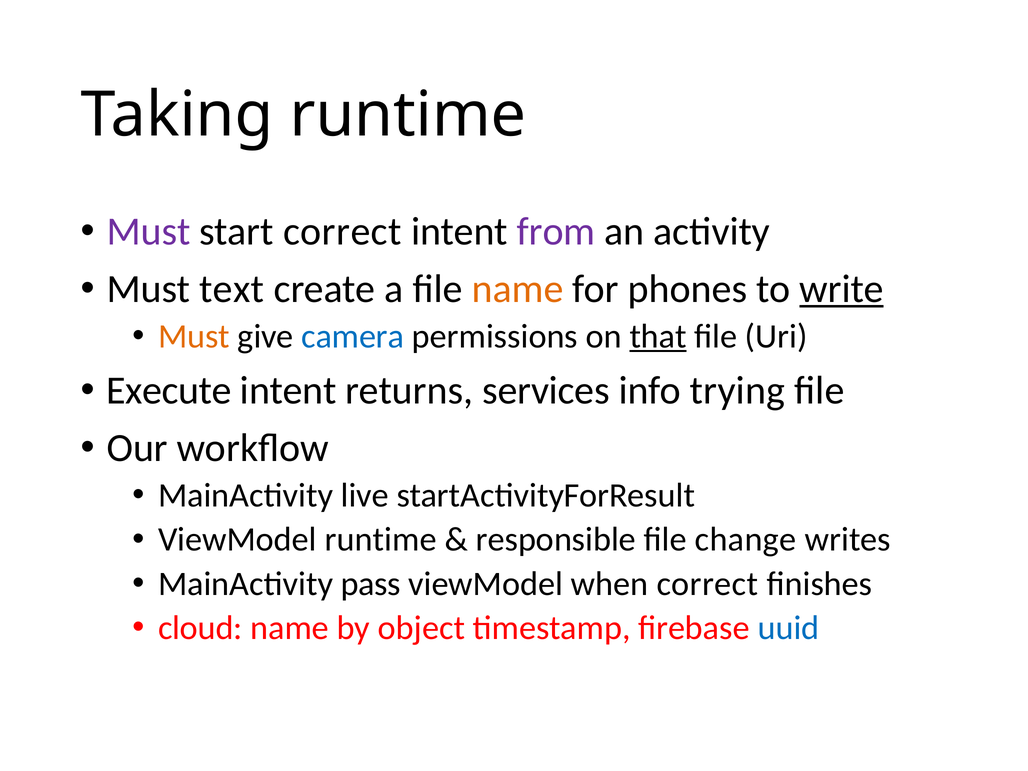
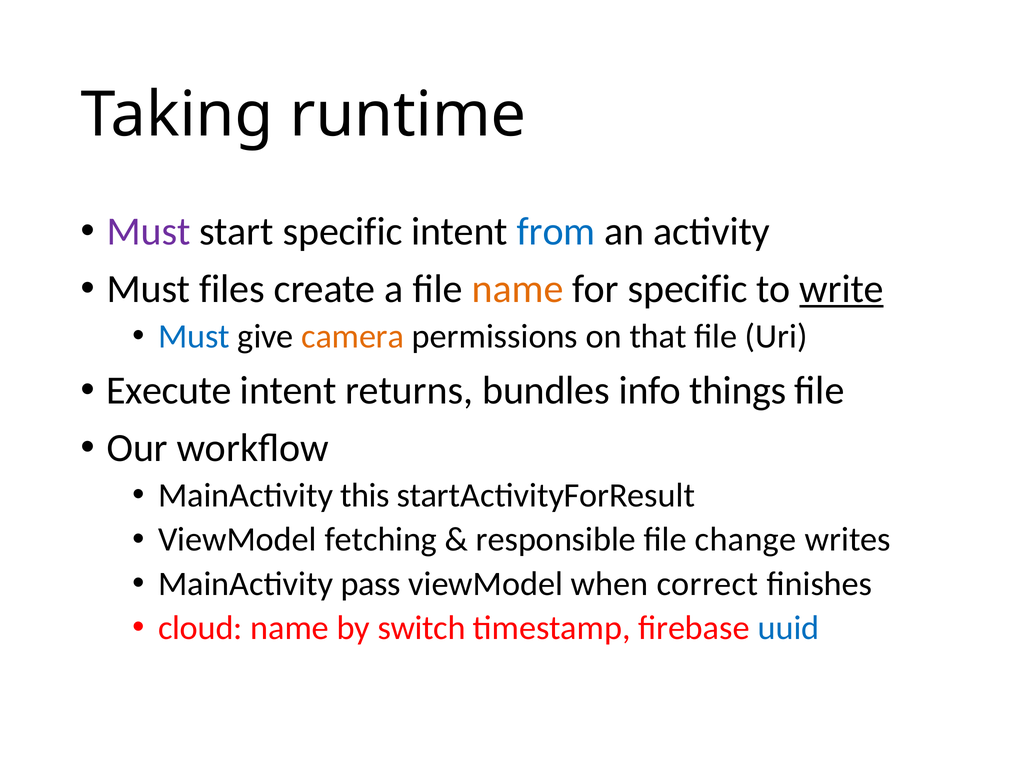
start correct: correct -> specific
from colour: purple -> blue
text: text -> files
for phones: phones -> specific
Must at (194, 336) colour: orange -> blue
camera colour: blue -> orange
that underline: present -> none
services: services -> bundles
trying: trying -> things
live: live -> this
ViewModel runtime: runtime -> fetching
object: object -> switch
